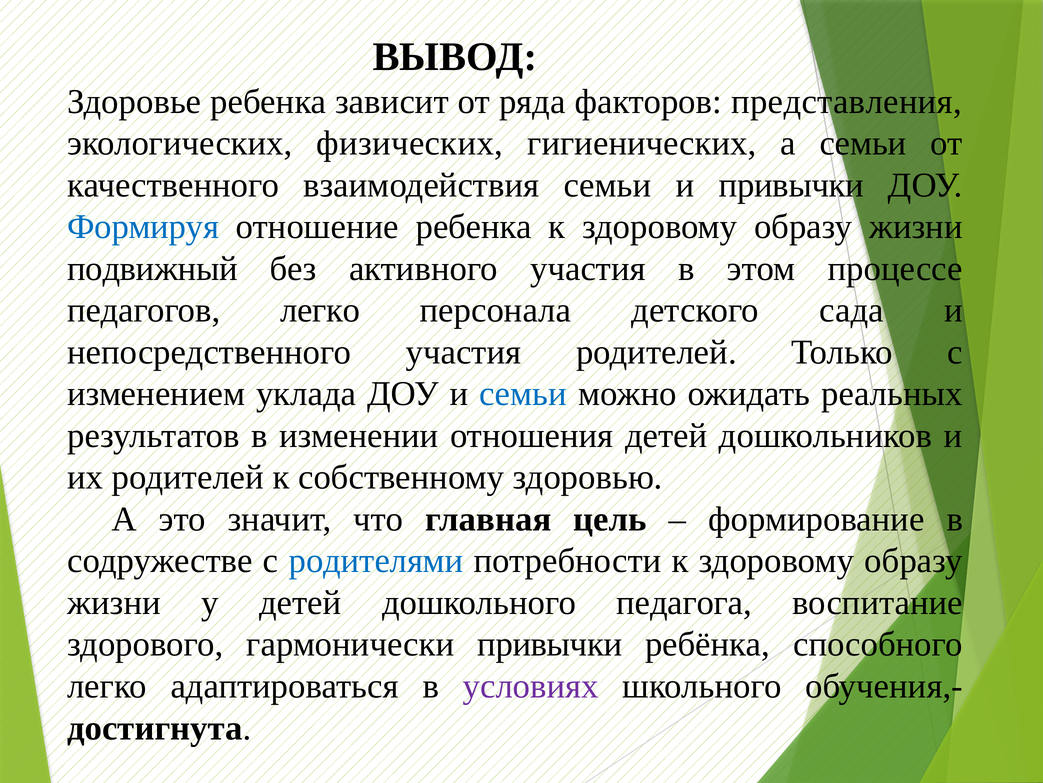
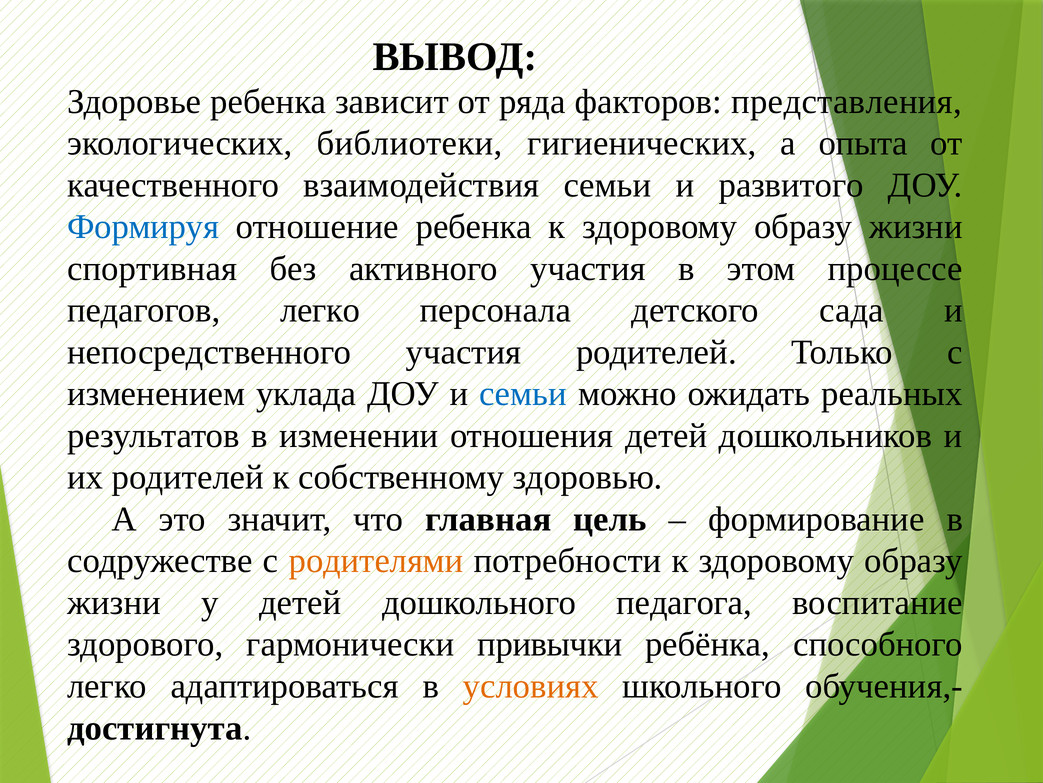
физических: физических -> библиотеки
а семьи: семьи -> опыта
и привычки: привычки -> развитого
подвижный: подвижный -> спортивная
родителями colour: blue -> orange
условиях colour: purple -> orange
